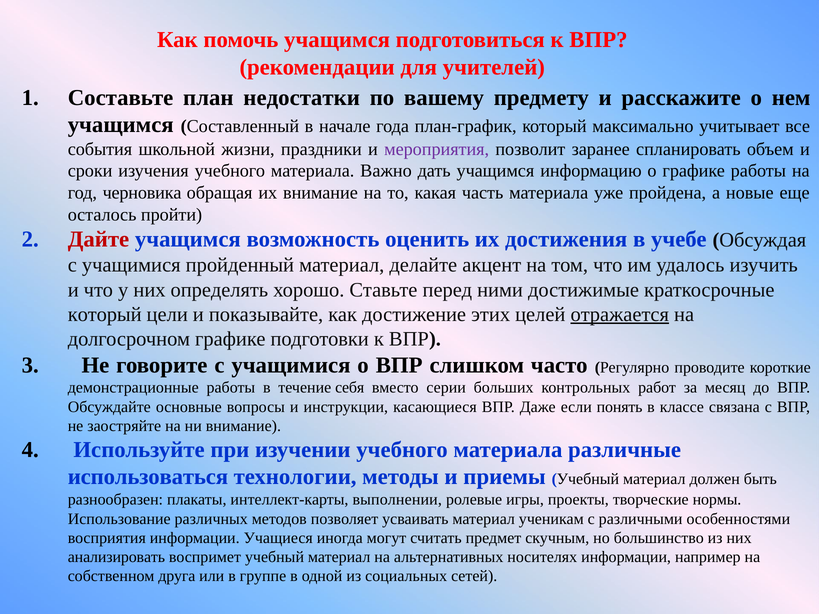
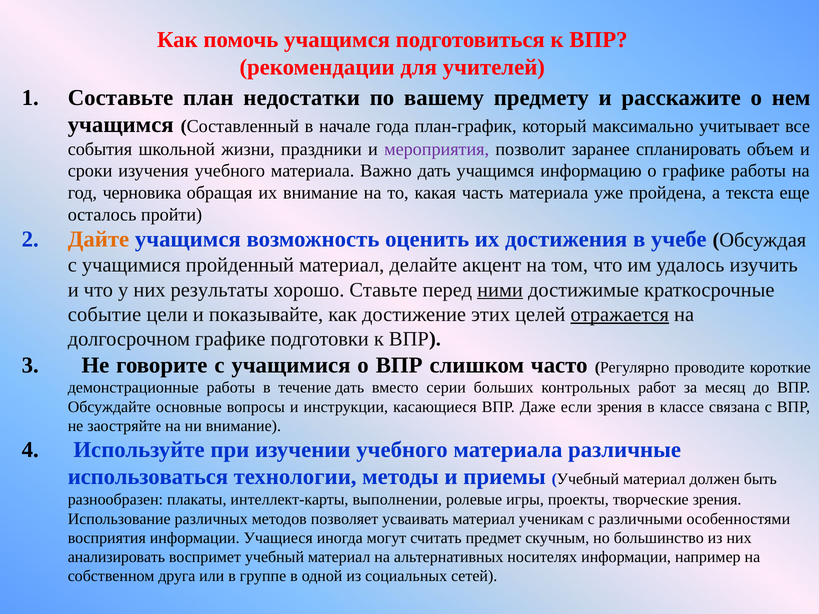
новые: новые -> текста
Дайте colour: red -> orange
определять: определять -> результаты
ними underline: none -> present
который at (105, 314): который -> событие
течение себя: себя -> дать
если понять: понять -> зрения
творческие нормы: нормы -> зрения
